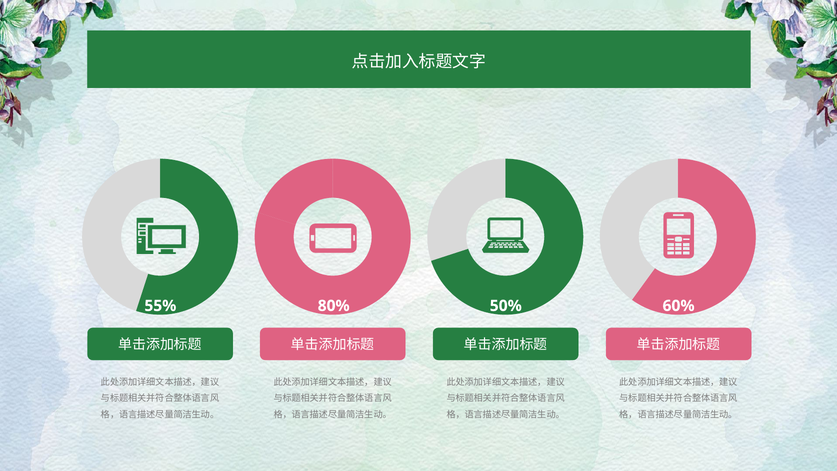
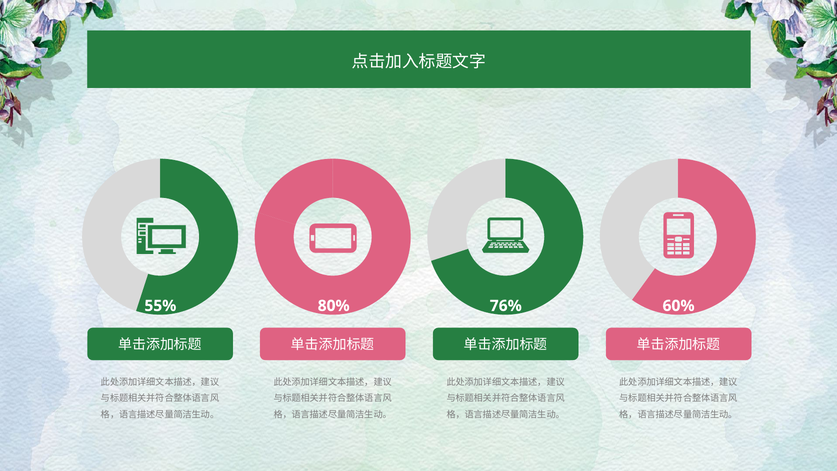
50%: 50% -> 76%
